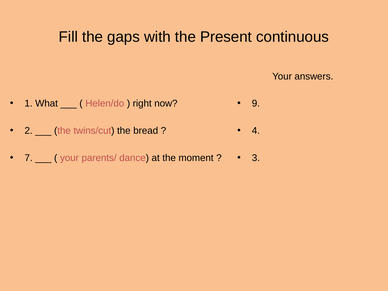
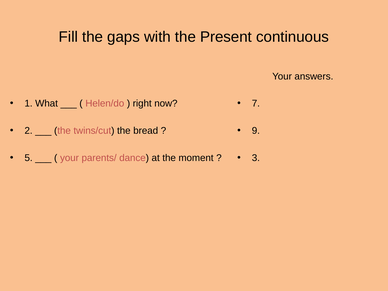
9: 9 -> 7
4: 4 -> 9
7: 7 -> 5
